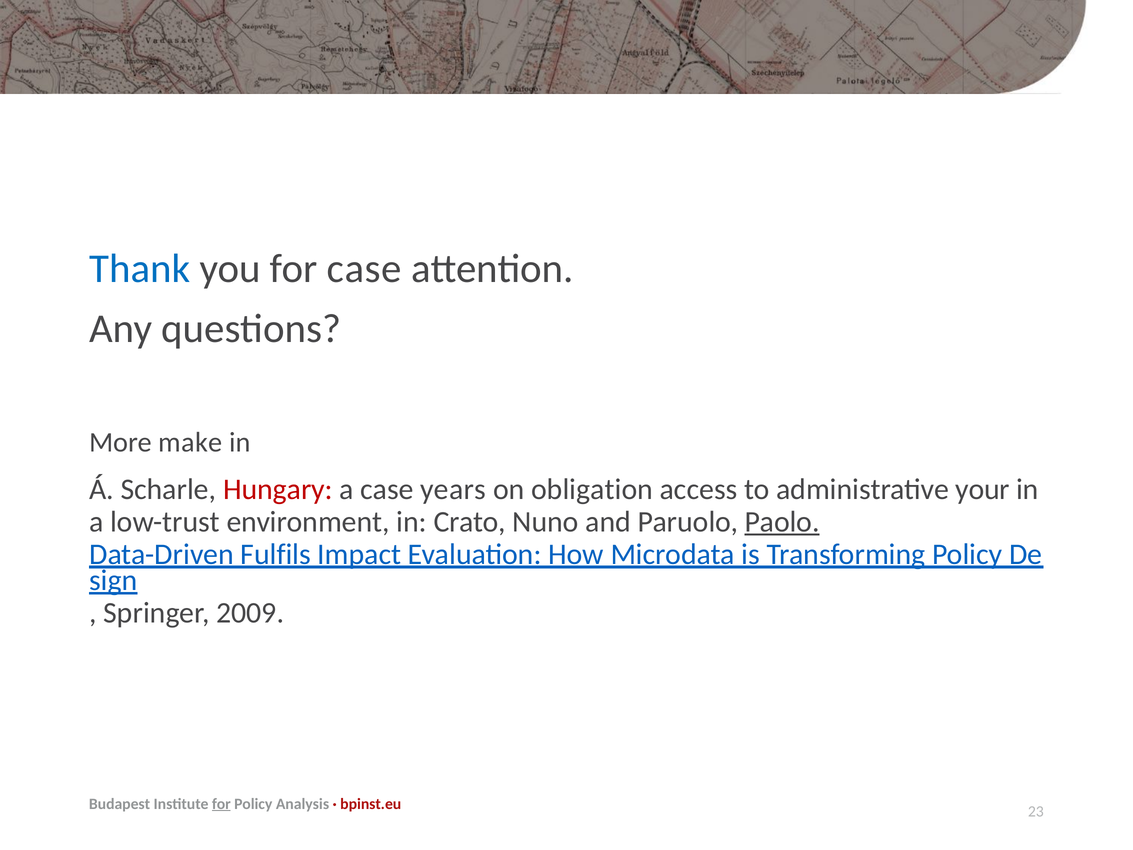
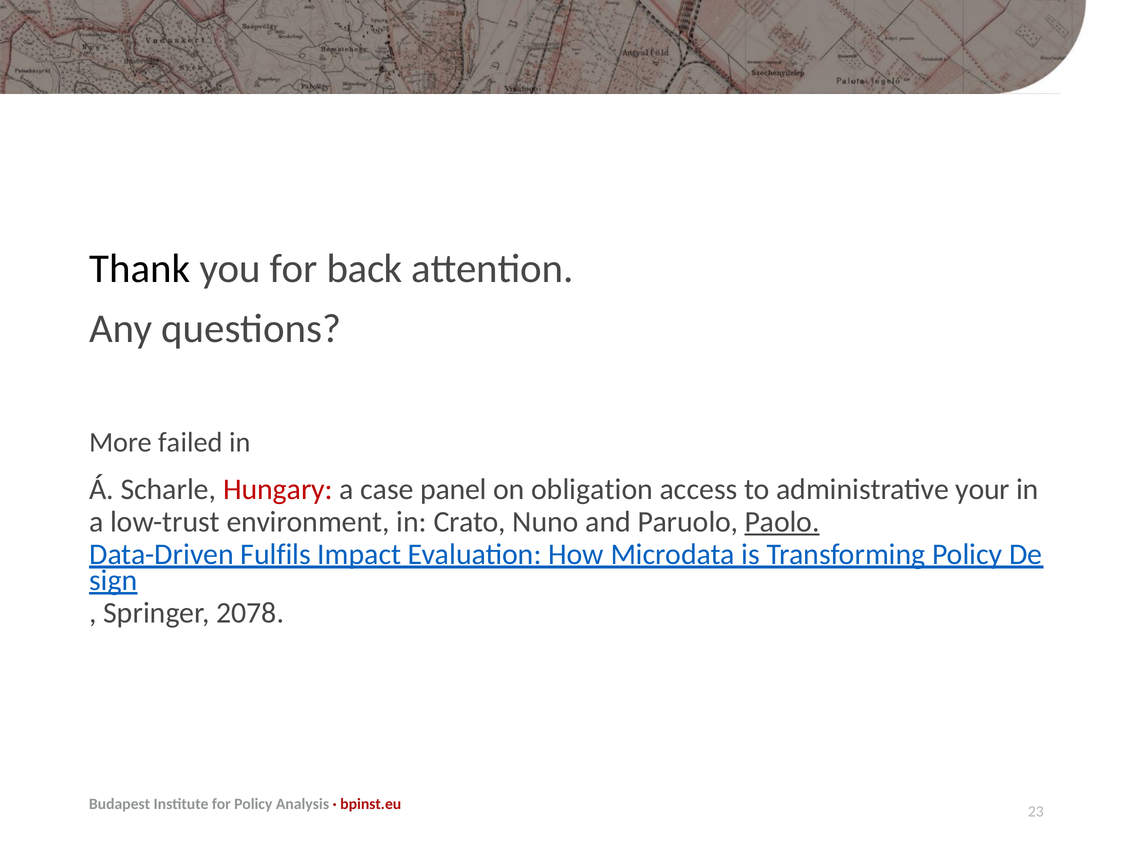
Thank colour: blue -> black
for case: case -> back
make: make -> failed
years: years -> panel
2009: 2009 -> 2078
for at (221, 804) underline: present -> none
